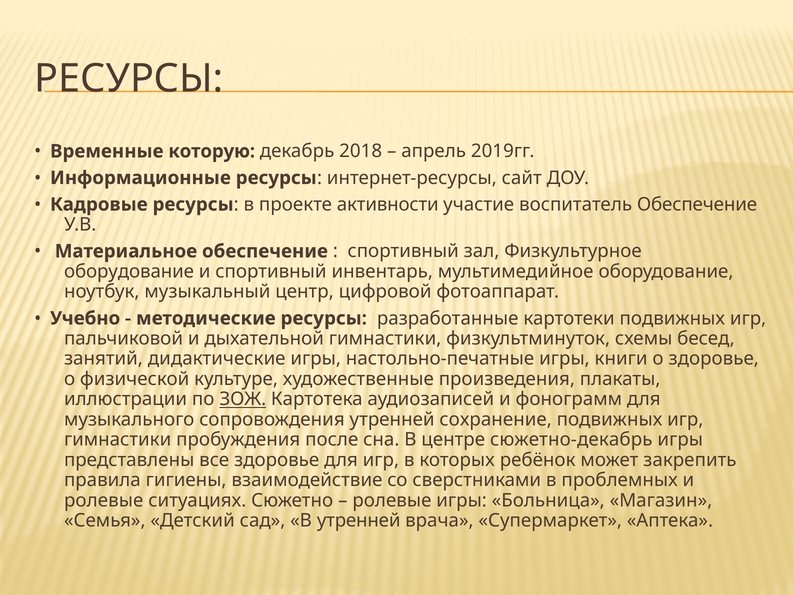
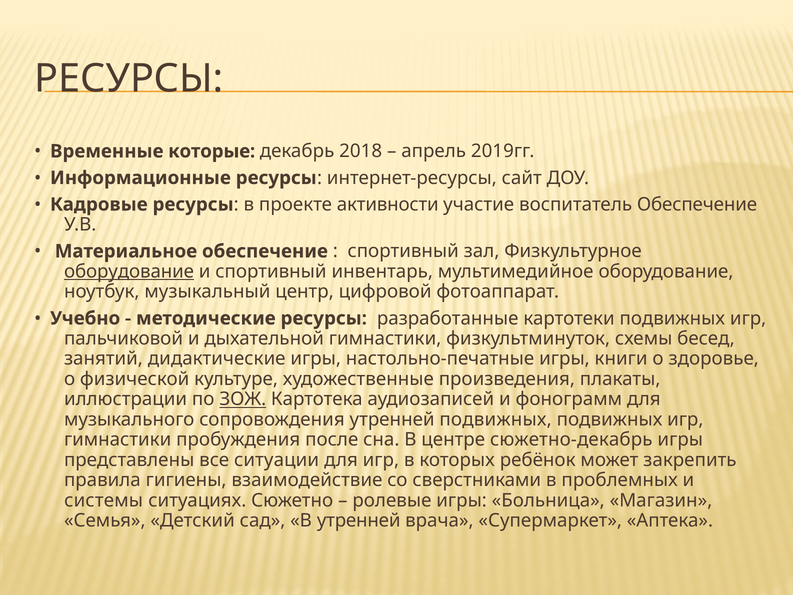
которую: которую -> которые
оборудование at (129, 271) underline: none -> present
утренней сохранение: сохранение -> подвижных
все здоровье: здоровье -> ситуации
ролевые at (104, 500): ролевые -> системы
